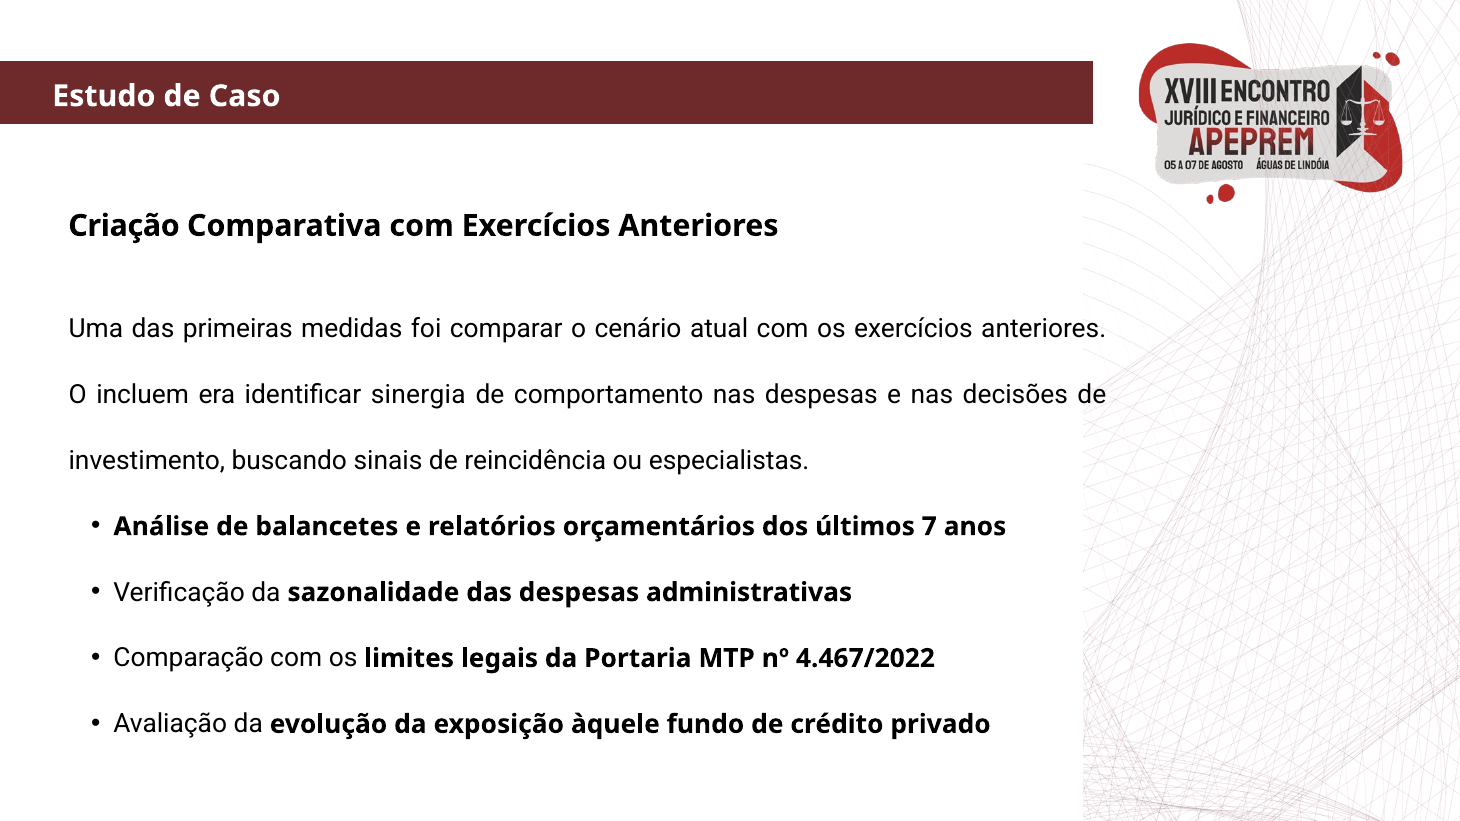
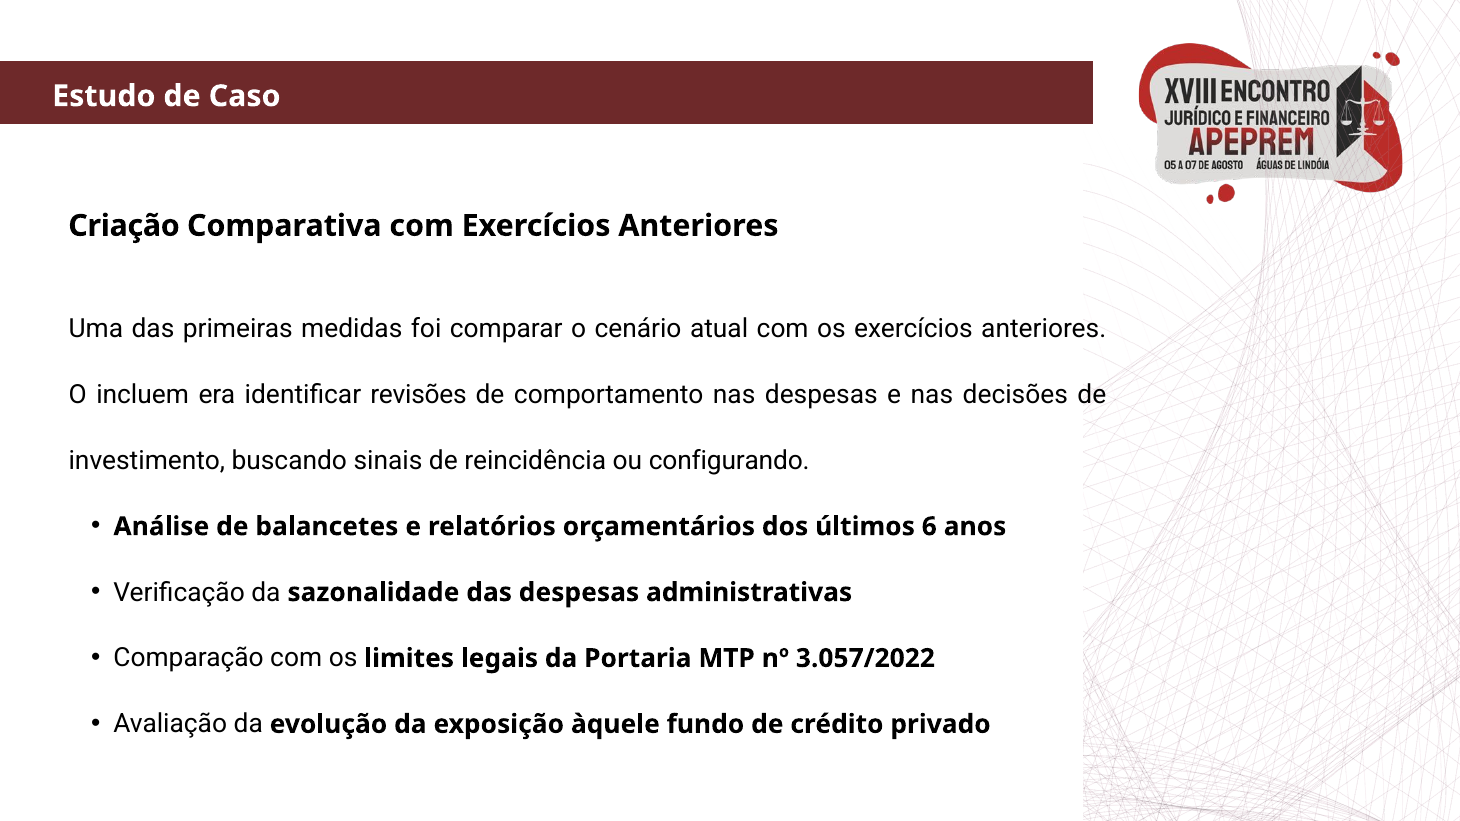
sinergia: sinergia -> revisões
especialistas: especialistas -> configurando
7: 7 -> 6
4.467/2022: 4.467/2022 -> 3.057/2022
